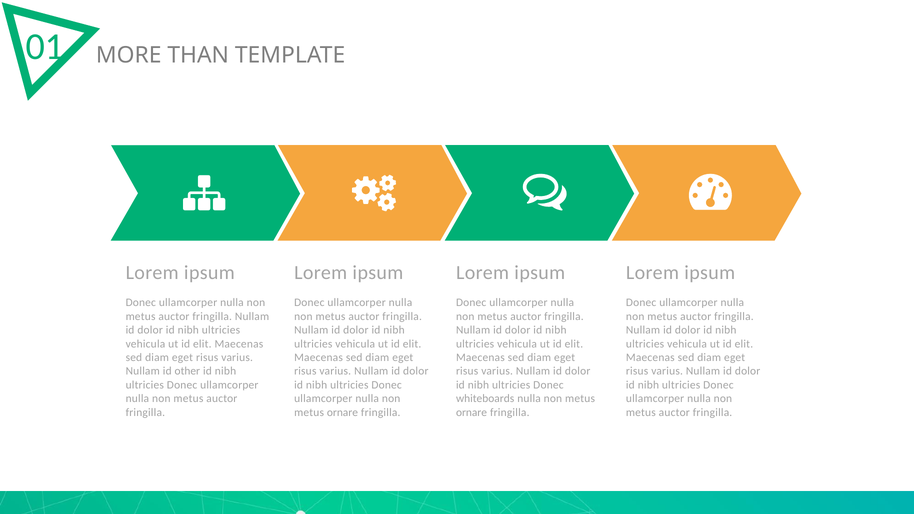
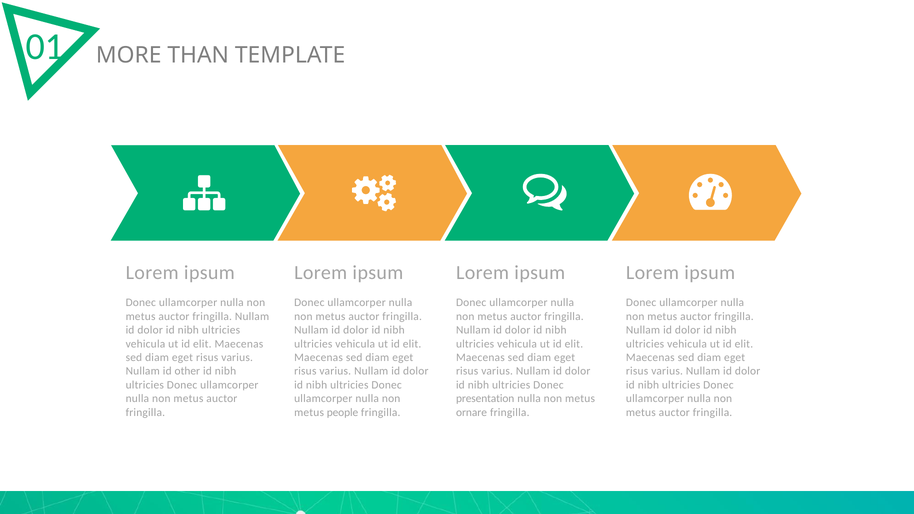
whiteboards: whiteboards -> presentation
ornare at (342, 412): ornare -> people
